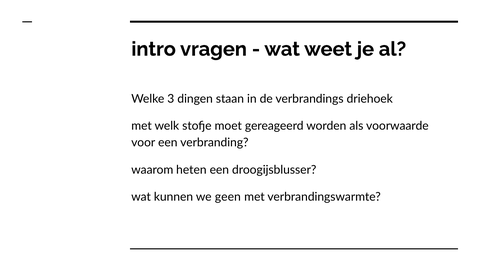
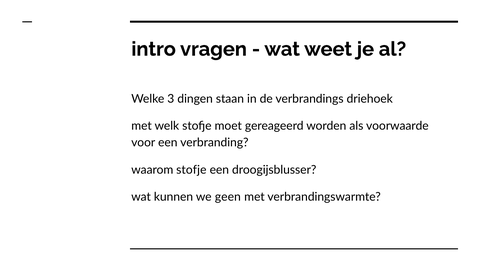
waarom heten: heten -> stofje
